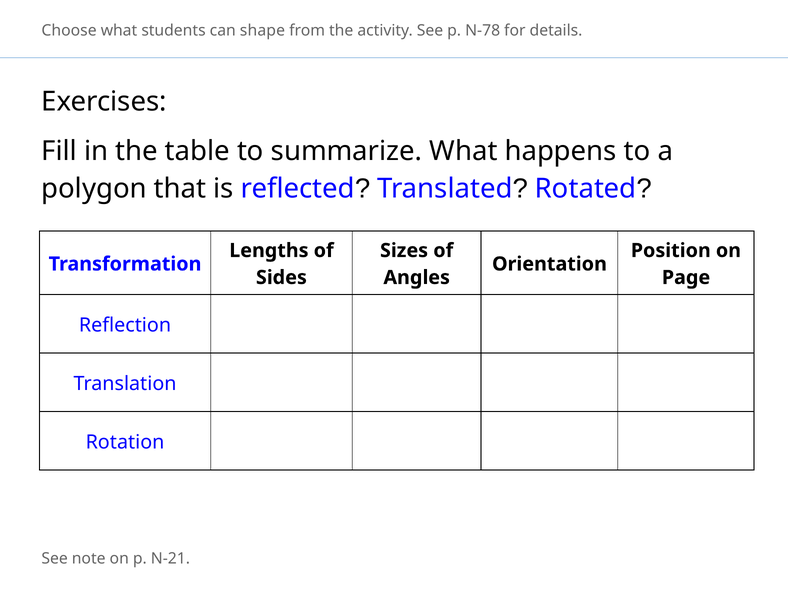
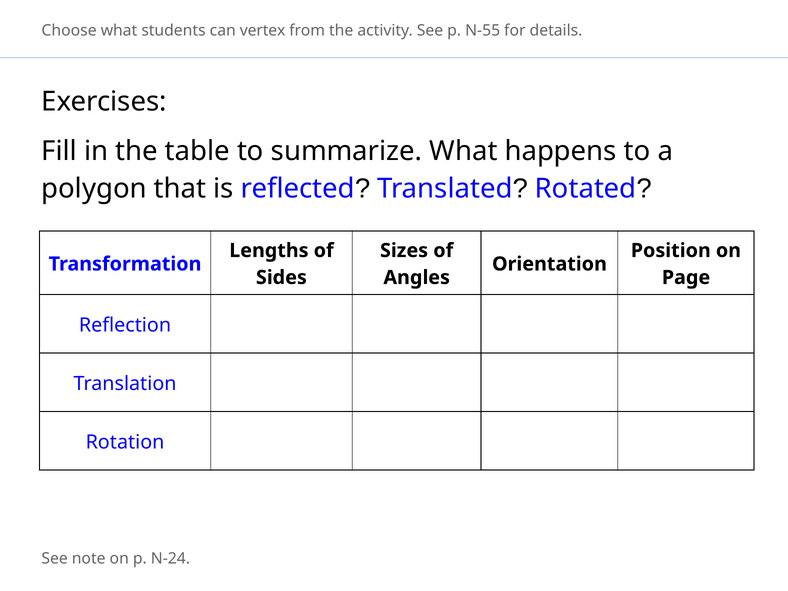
shape: shape -> vertex
N-78: N-78 -> N-55
N-21: N-21 -> N-24
